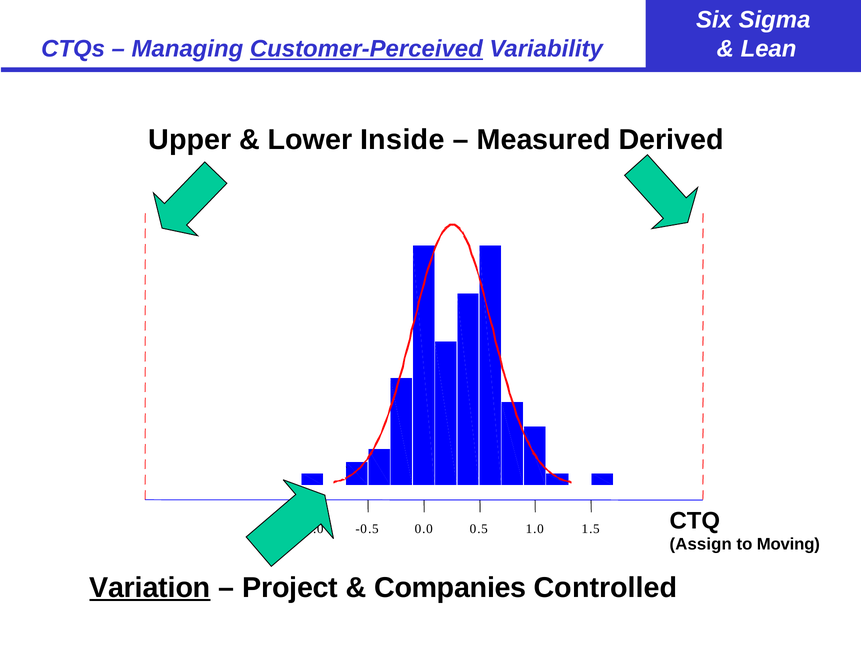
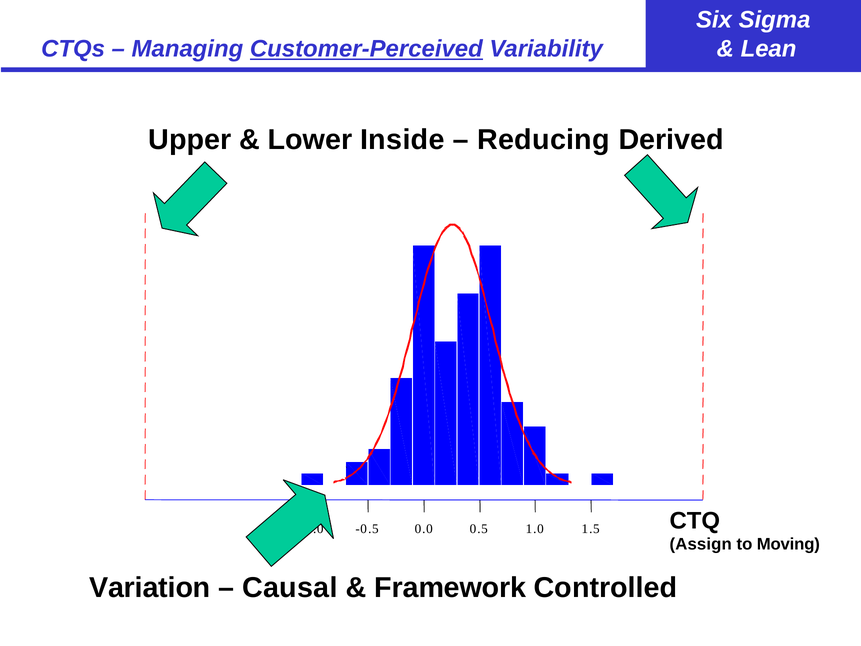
Measured: Measured -> Reducing
Variation underline: present -> none
Project: Project -> Causal
Companies: Companies -> Framework
